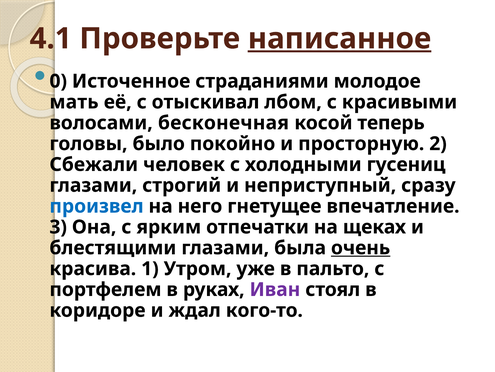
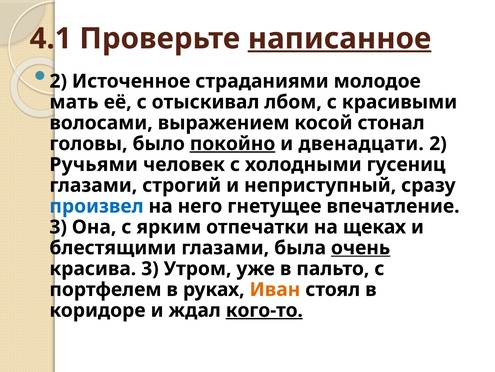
0 at (58, 81): 0 -> 2
бесконечная: бесконечная -> выражением
теперь: теперь -> стонал
покойно underline: none -> present
просторную: просторную -> двенадцати
Сбежали: Сбежали -> Ручьями
красива 1: 1 -> 3
Иван colour: purple -> orange
кого-то underline: none -> present
